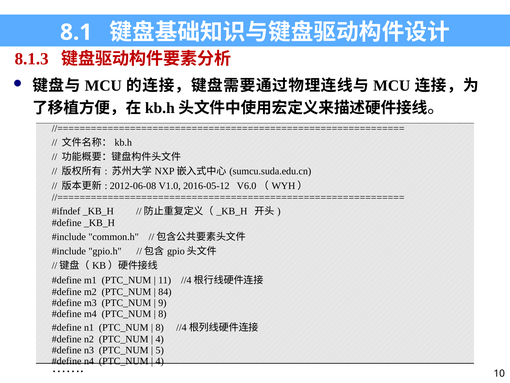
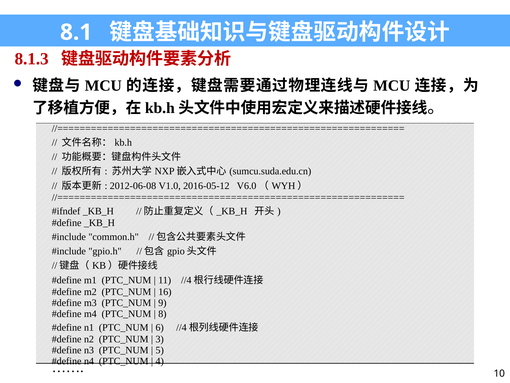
84: 84 -> 16
8 at (160, 327): 8 -> 6
4 at (160, 339): 4 -> 3
